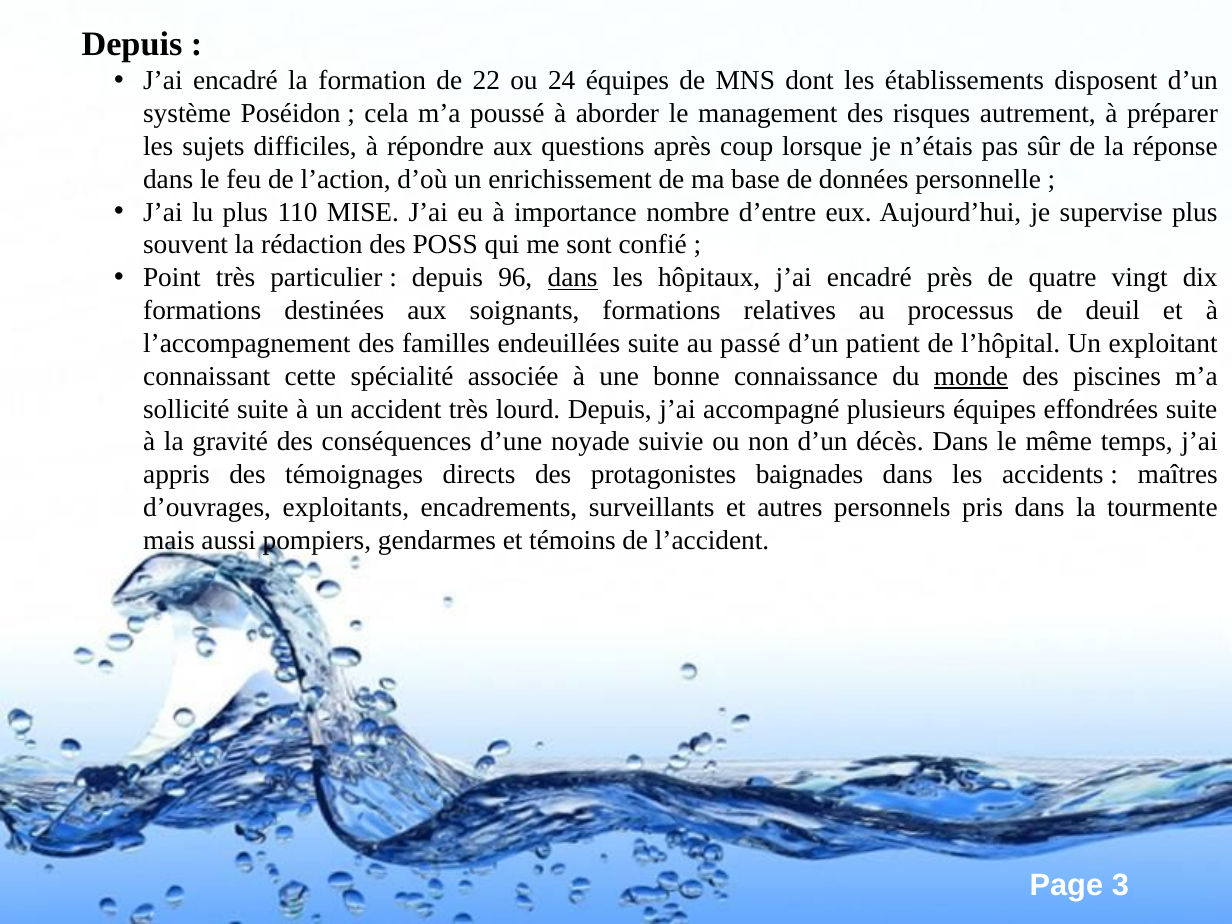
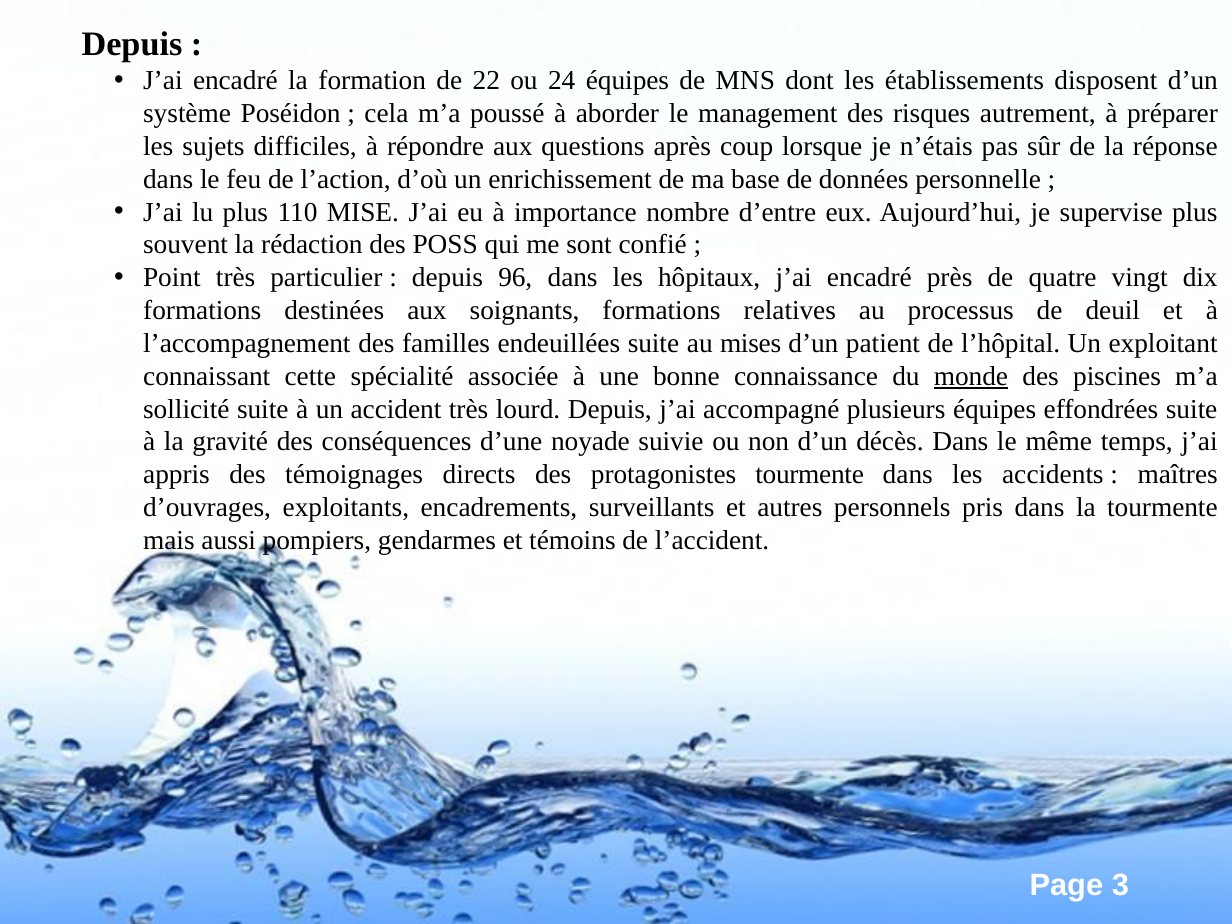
dans at (573, 278) underline: present -> none
passé: passé -> mises
protagonistes baignades: baignades -> tourmente
